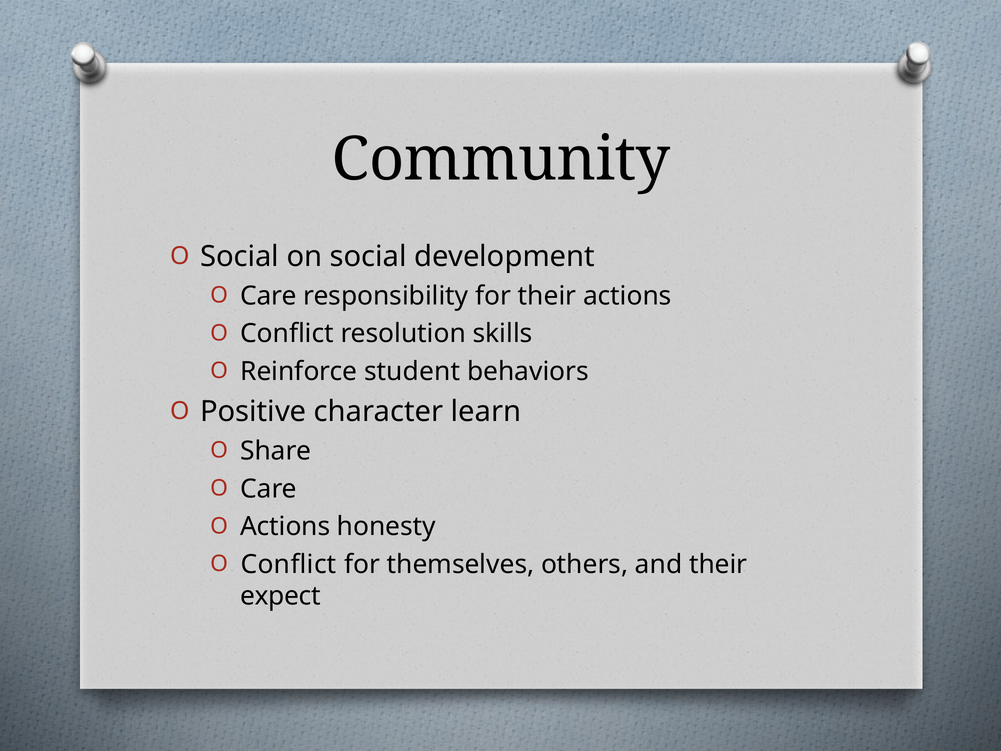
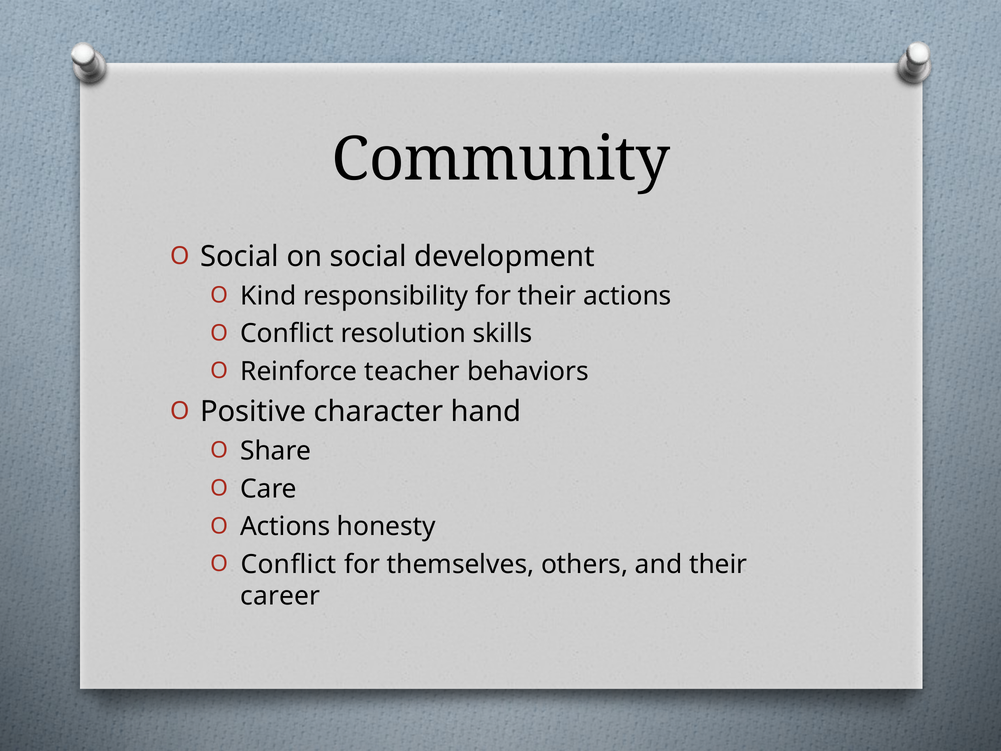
Care at (268, 296): Care -> Kind
student: student -> teacher
learn: learn -> hand
expect: expect -> career
